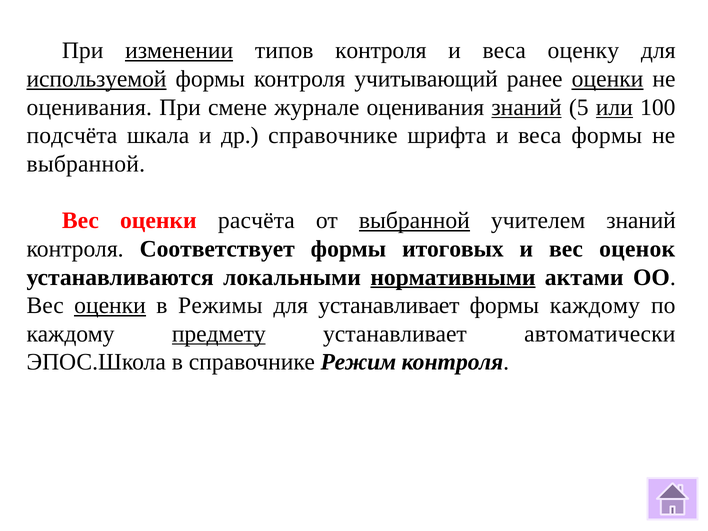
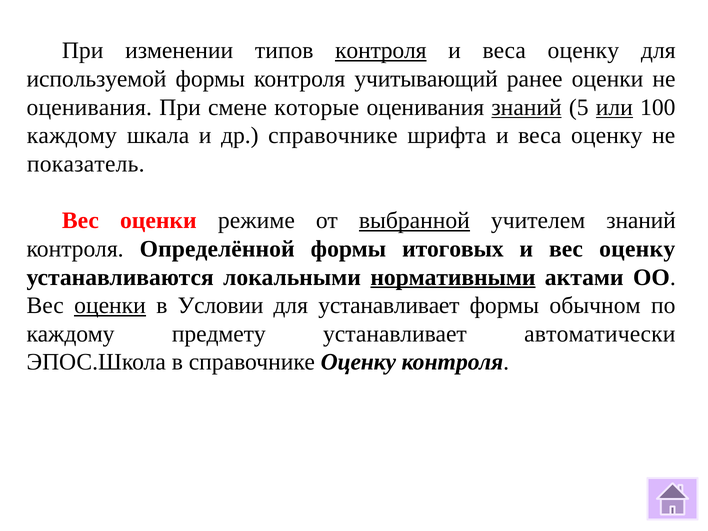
изменении underline: present -> none
контроля at (381, 51) underline: none -> present
используемой underline: present -> none
оценки at (608, 79) underline: present -> none
журнале: журнале -> которые
подсчёта at (72, 136): подсчёта -> каждому
шрифта и веса формы: формы -> оценку
выбранной at (86, 164): выбранной -> показатель
расчёта: расчёта -> режиме
Соответствует: Соответствует -> Определённой
вес оценок: оценок -> оценку
Режимы: Режимы -> Условии
формы каждому: каждому -> обычном
предмету underline: present -> none
справочнике Режим: Режим -> Оценку
